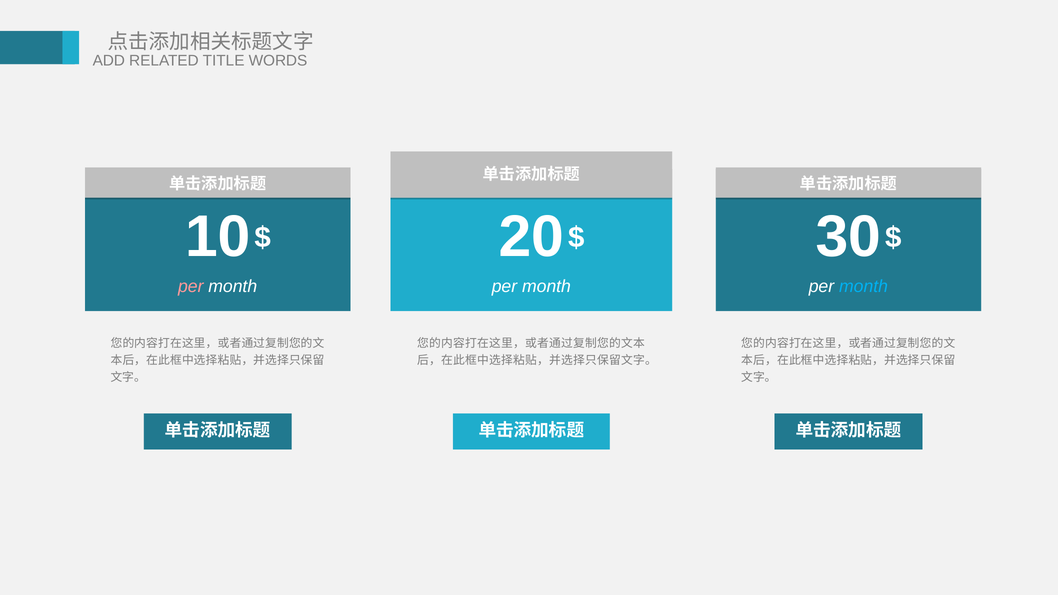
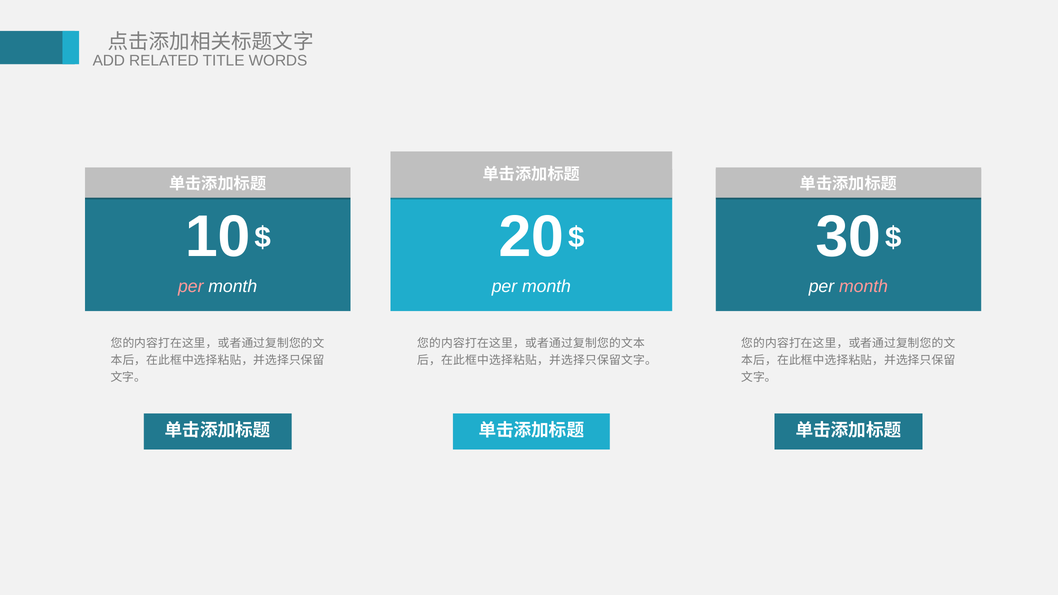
month at (864, 286) colour: light blue -> pink
